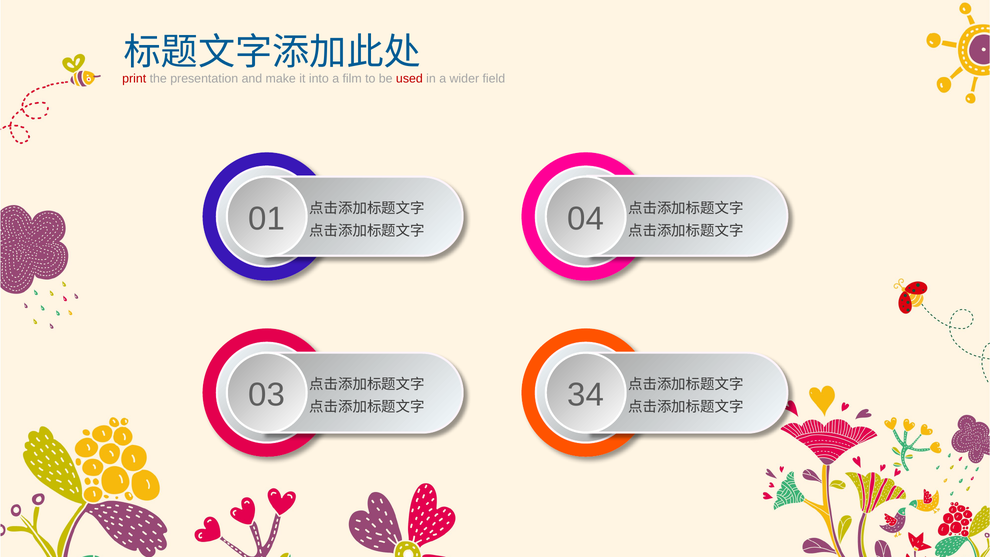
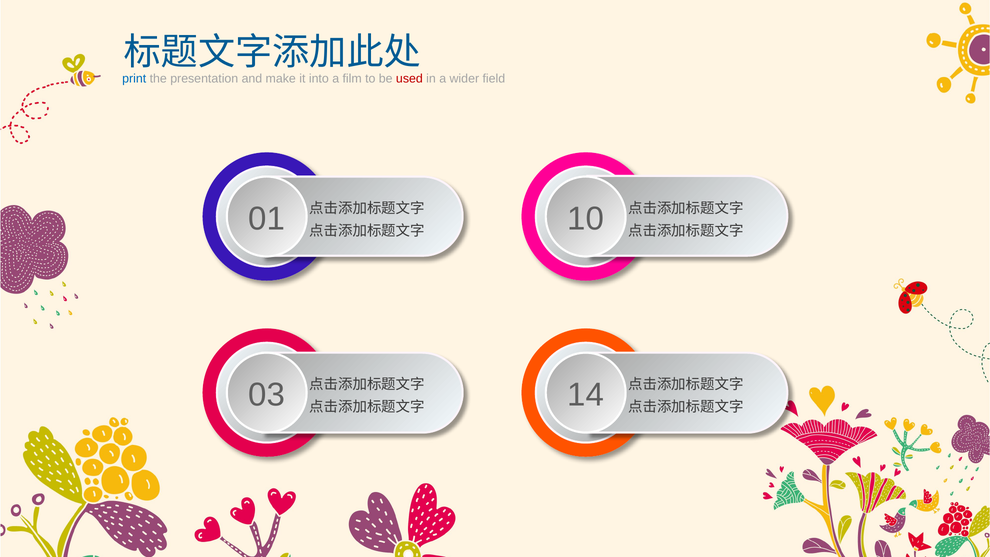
print colour: red -> blue
04: 04 -> 10
34: 34 -> 14
